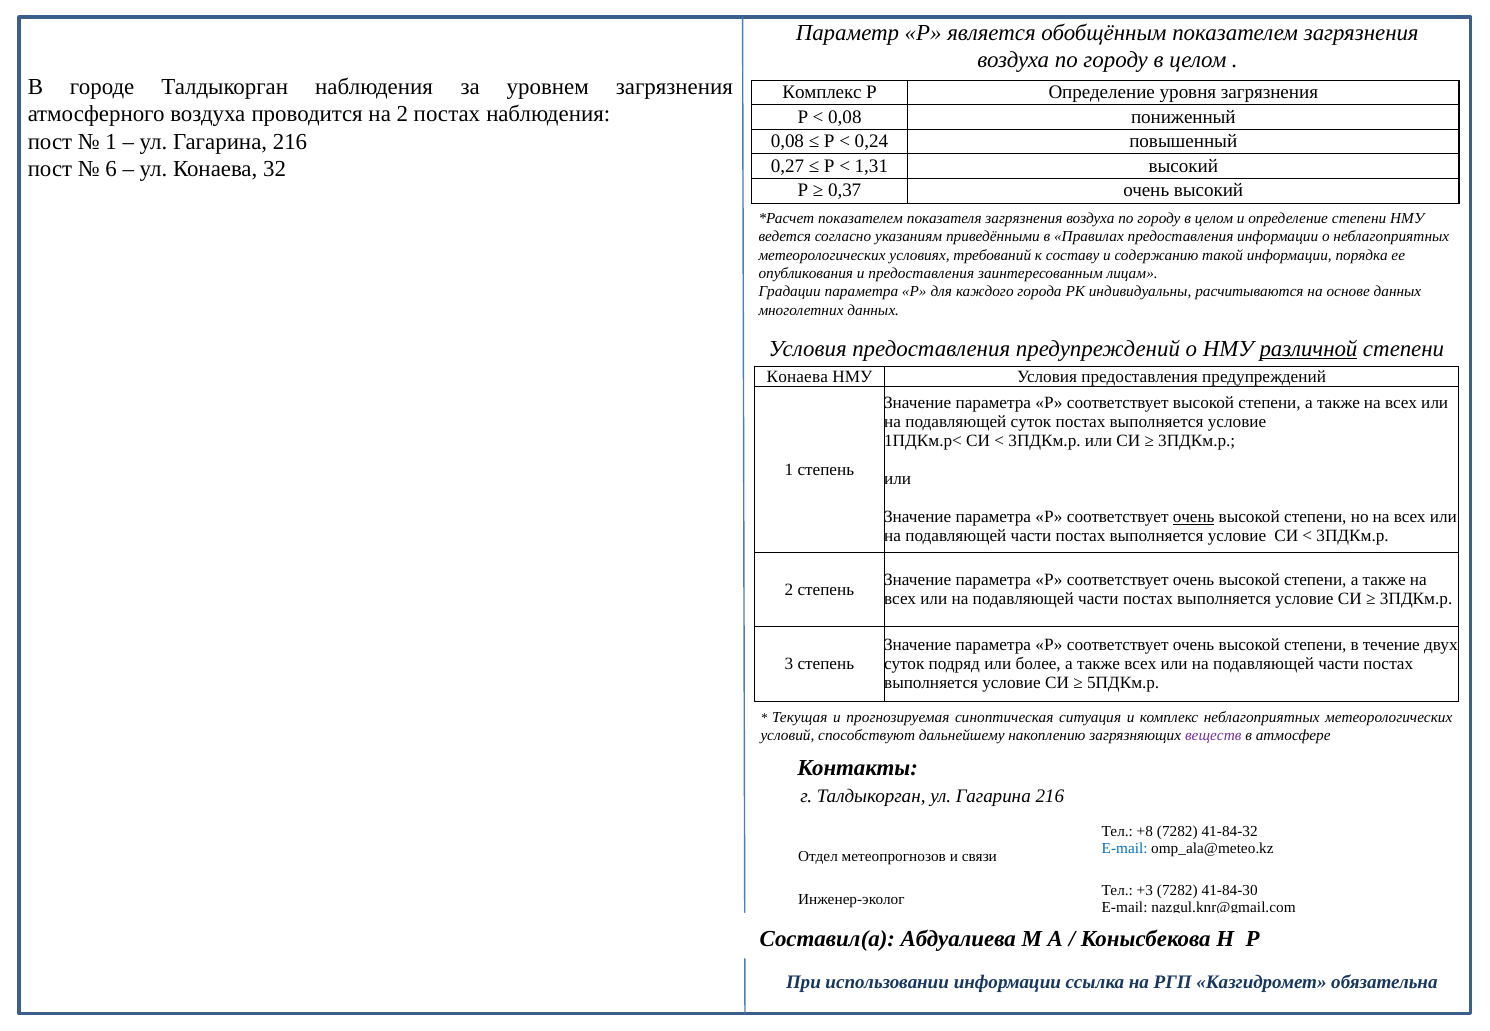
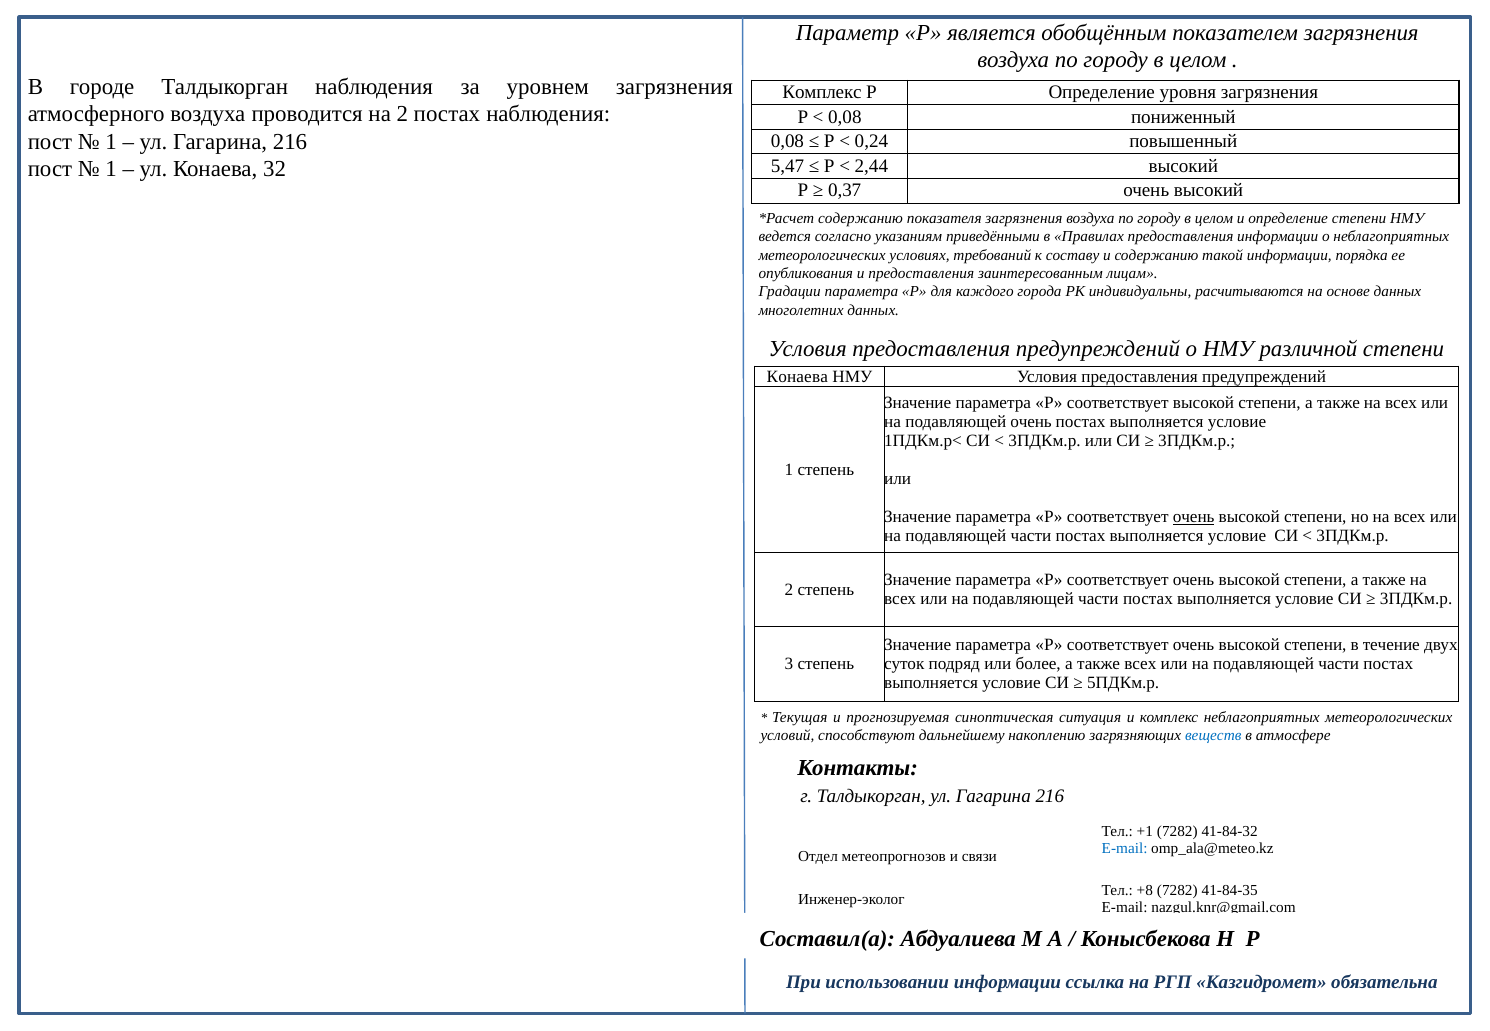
0,27: 0,27 -> 5,47
1,31: 1,31 -> 2,44
6 at (111, 169): 6 -> 1
показателем at (860, 219): показателем -> содержанию
различной underline: present -> none
подавляющей суток: суток -> очень
веществ colour: purple -> blue
+8: +8 -> +1
+3: +3 -> +8
41-84-30: 41-84-30 -> 41-84-35
